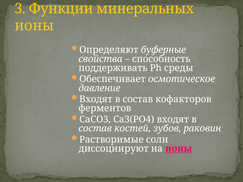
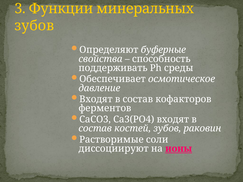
ионы at (34, 26): ионы -> зубов
